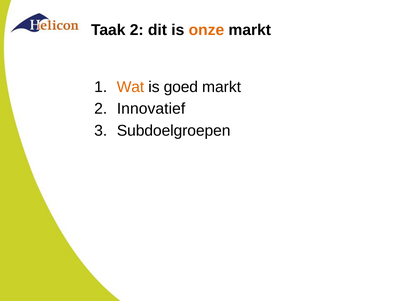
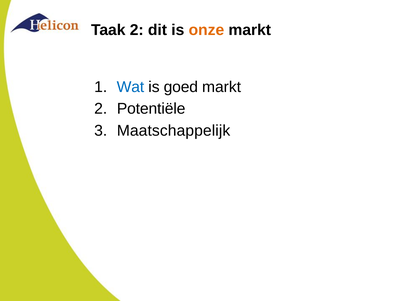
Wat colour: orange -> blue
Innovatief: Innovatief -> Potentiële
Subdoelgroepen: Subdoelgroepen -> Maatschappelijk
